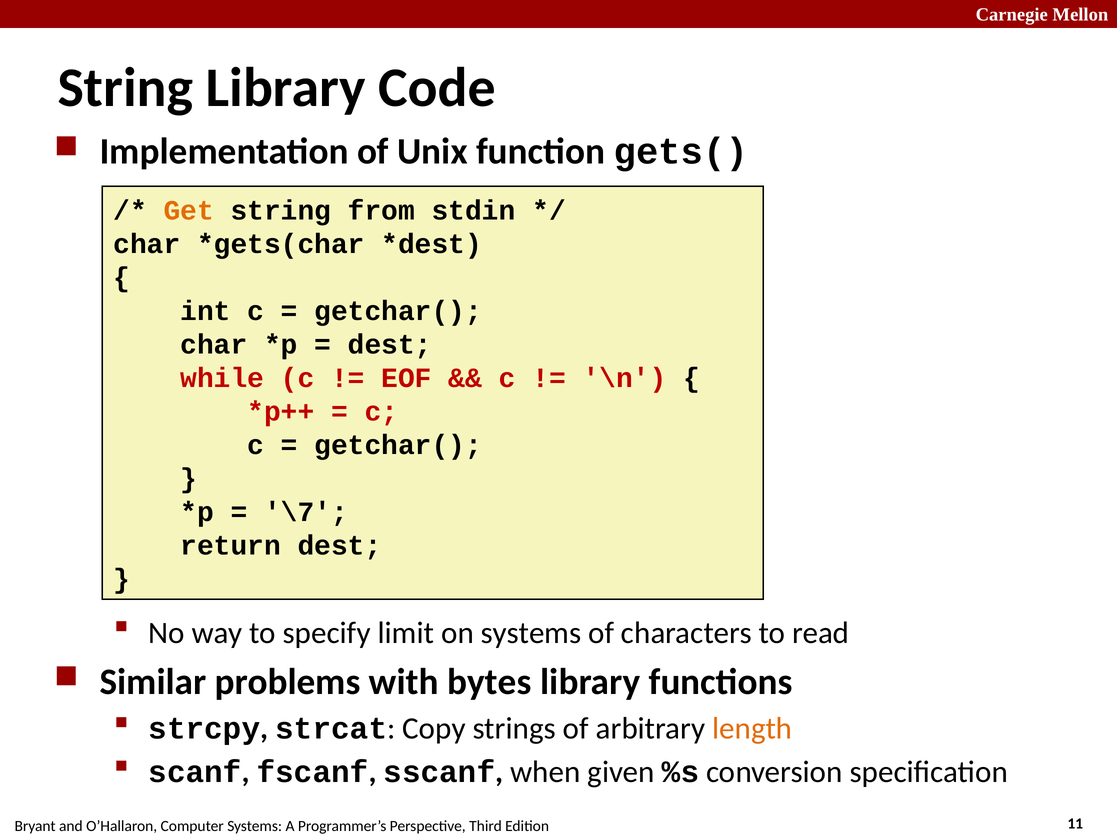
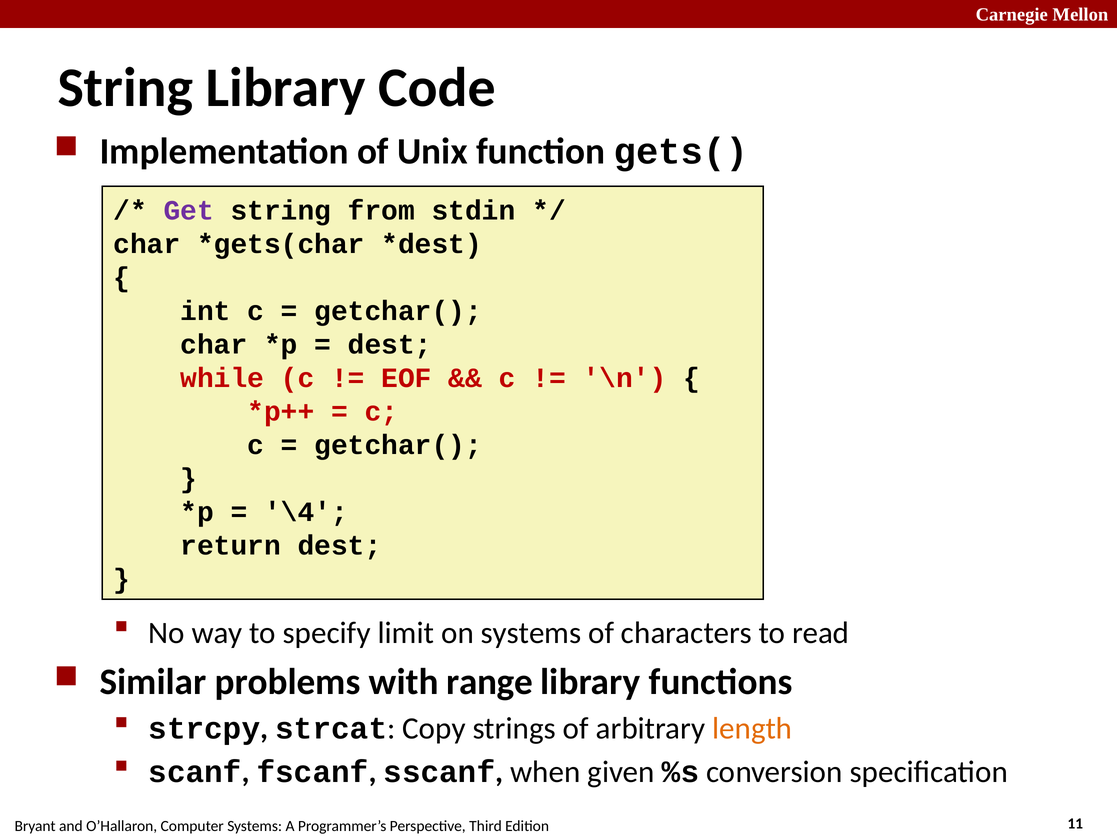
Get colour: orange -> purple
\7: \7 -> \4
bytes: bytes -> range
